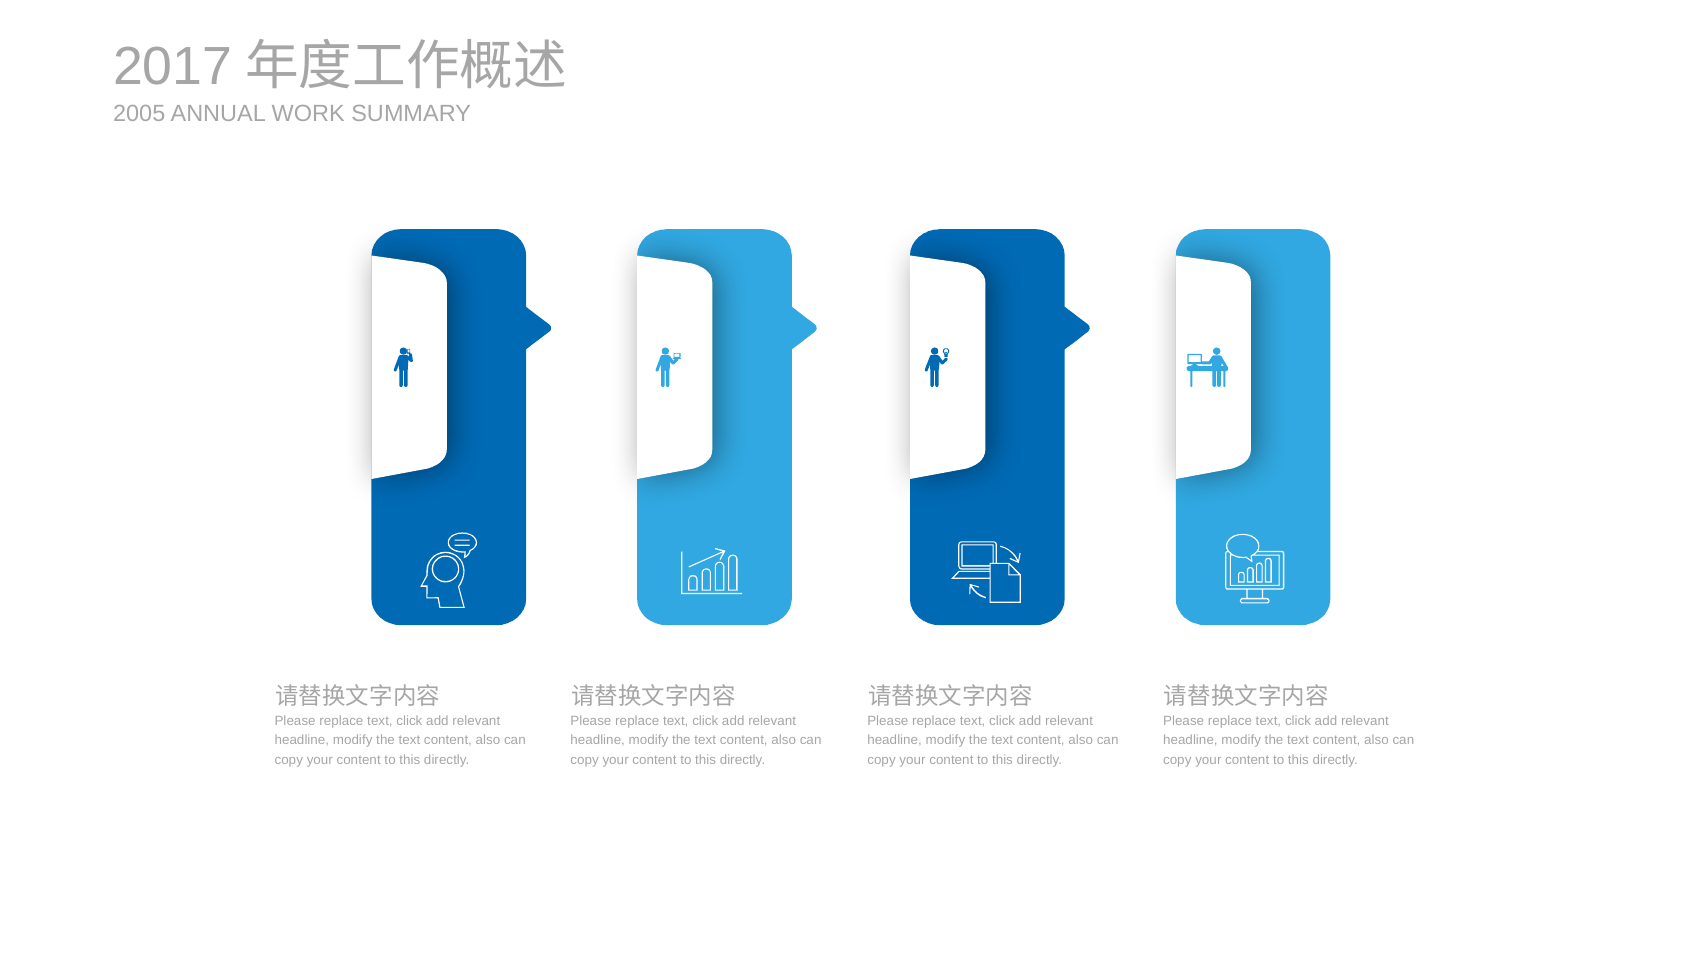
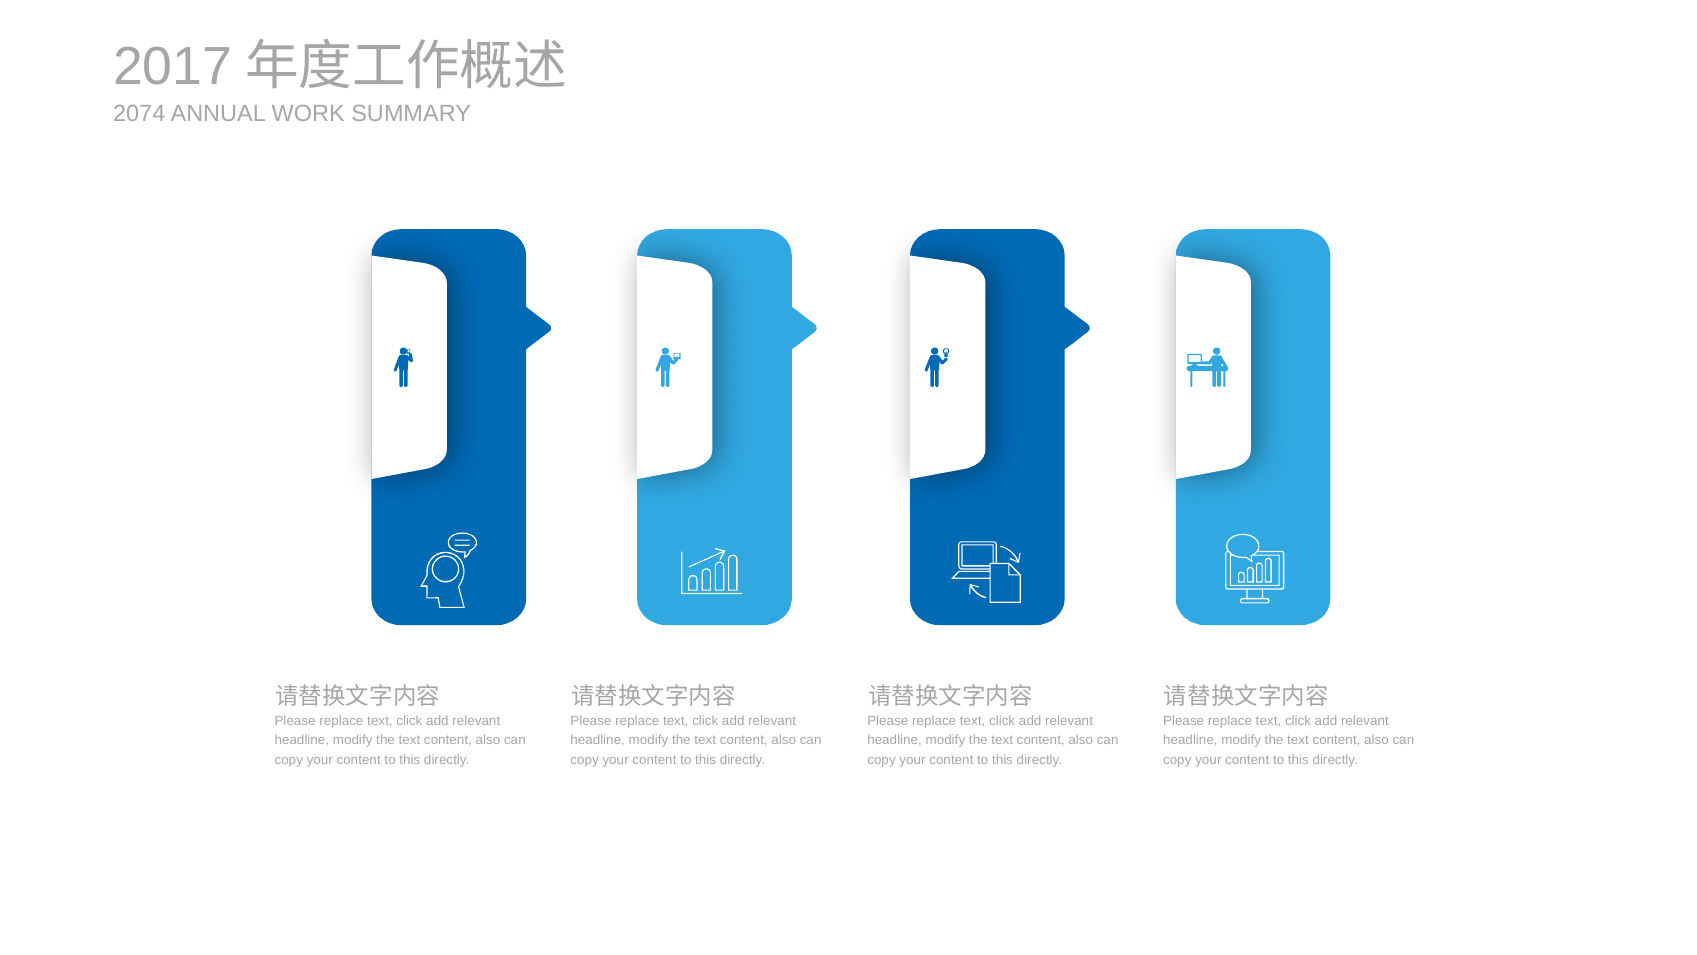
2005: 2005 -> 2074
